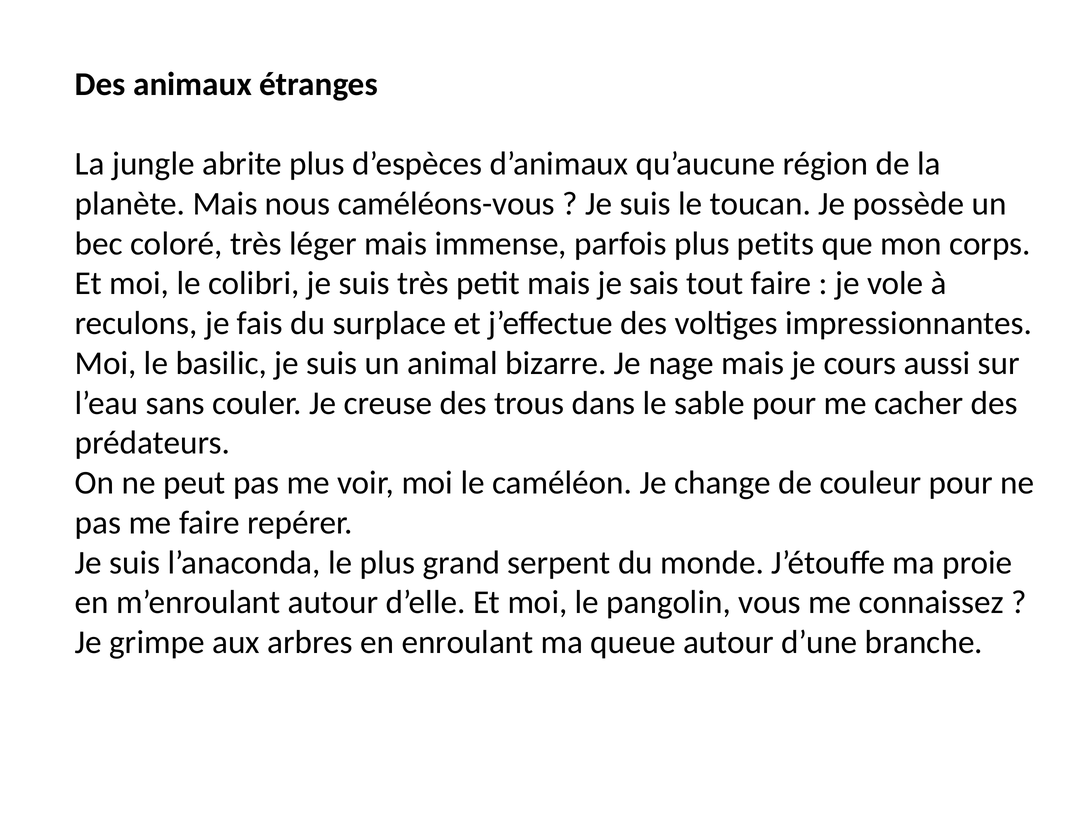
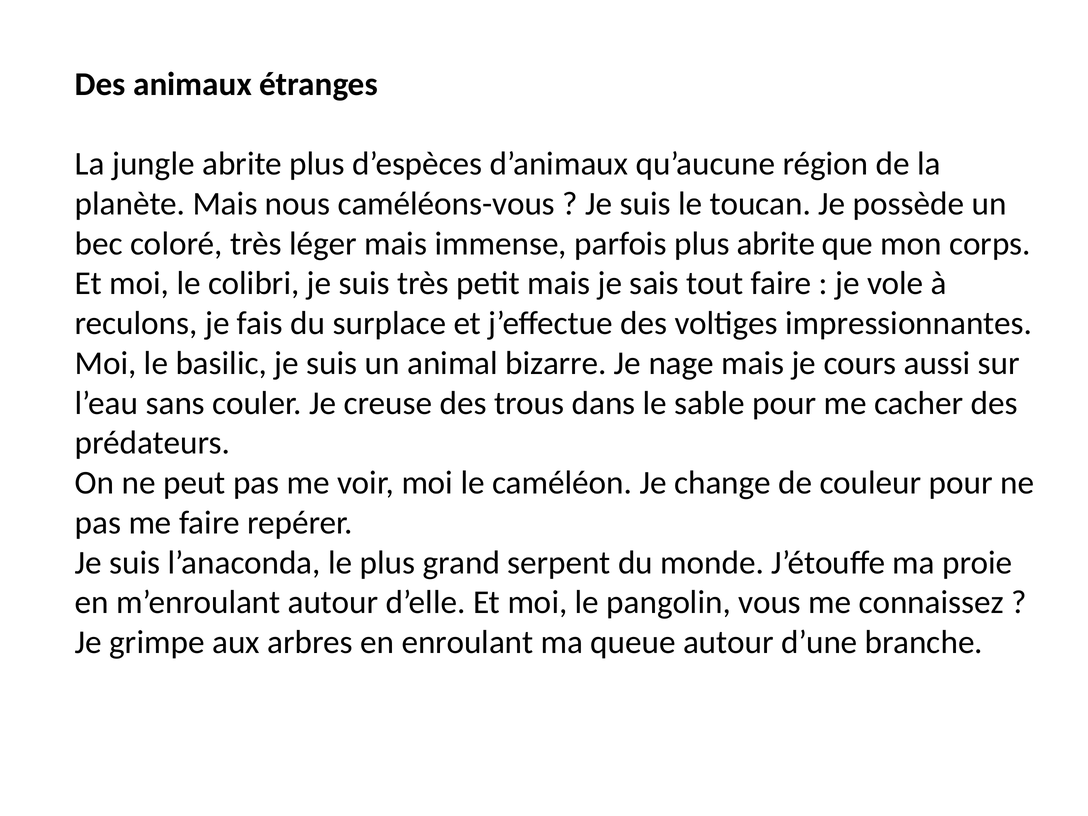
plus petits: petits -> abrite
